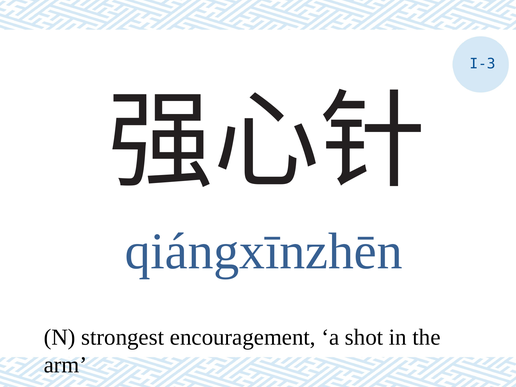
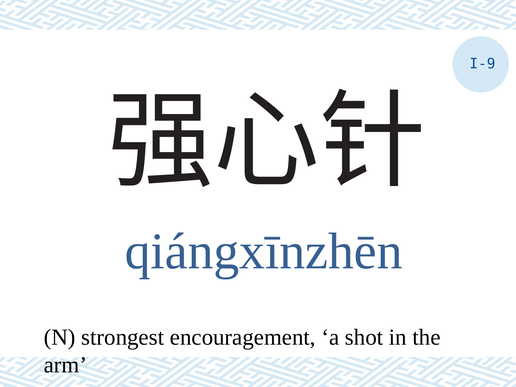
I-3: I-3 -> I-9
